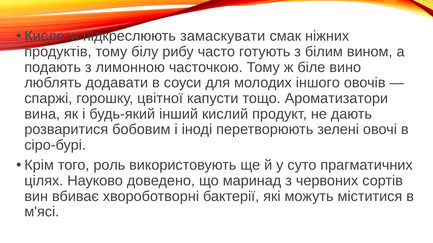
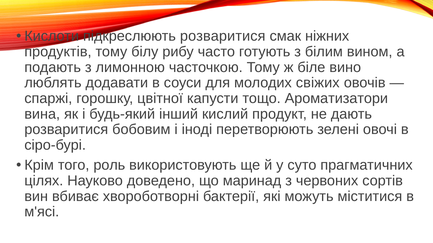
підкреслюють замаскувати: замаскувати -> розваритися
іншого: іншого -> свіжих
